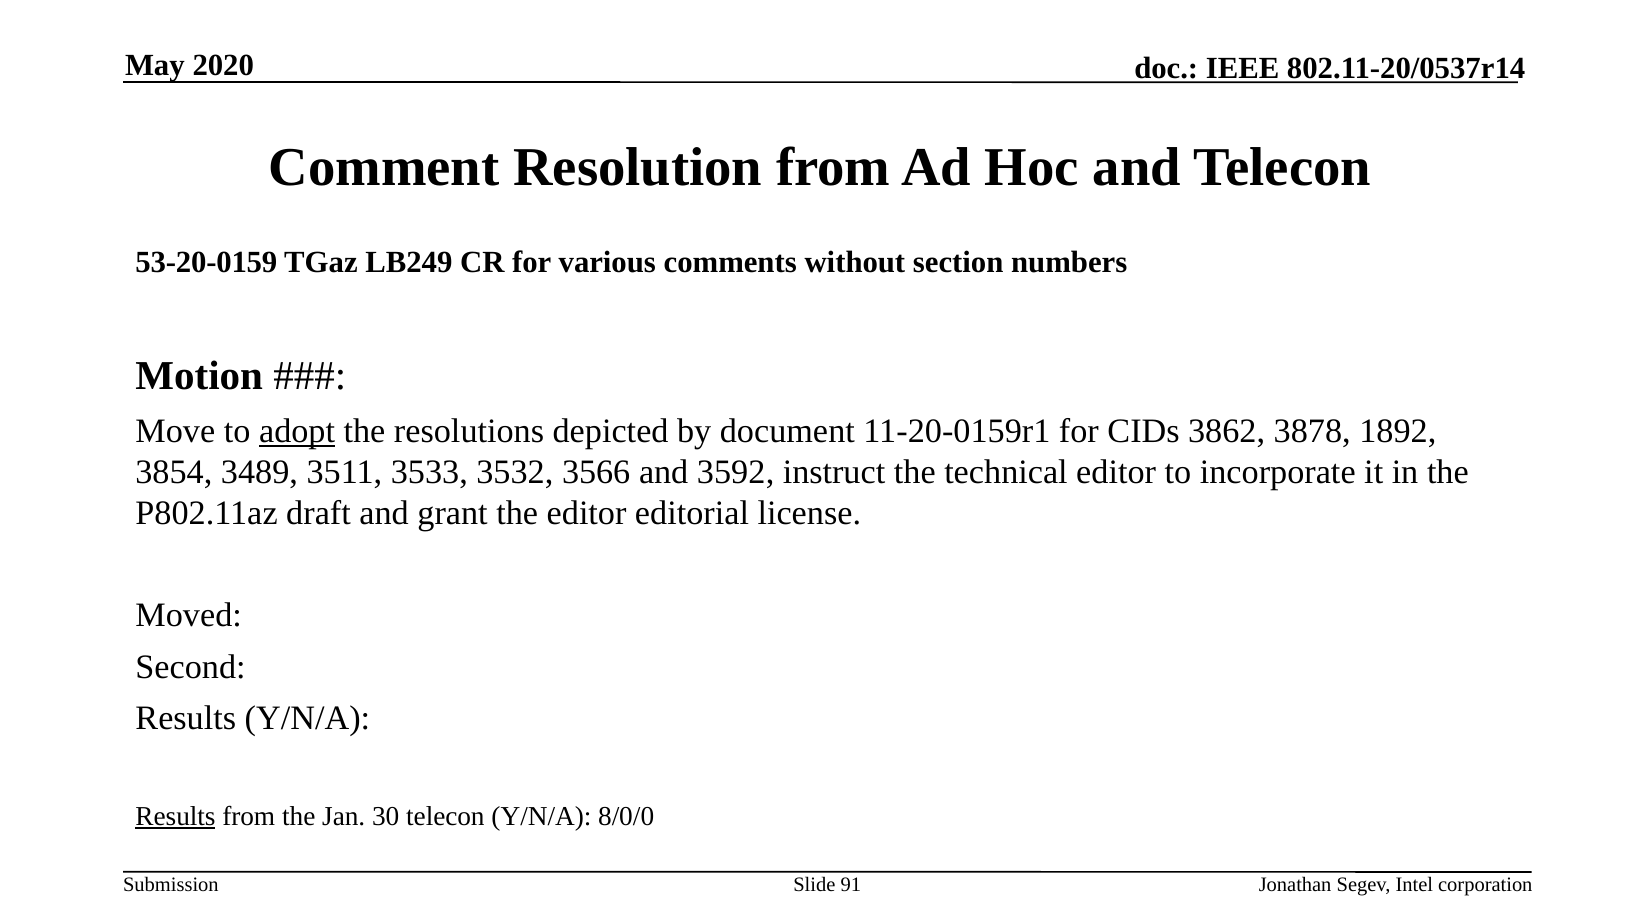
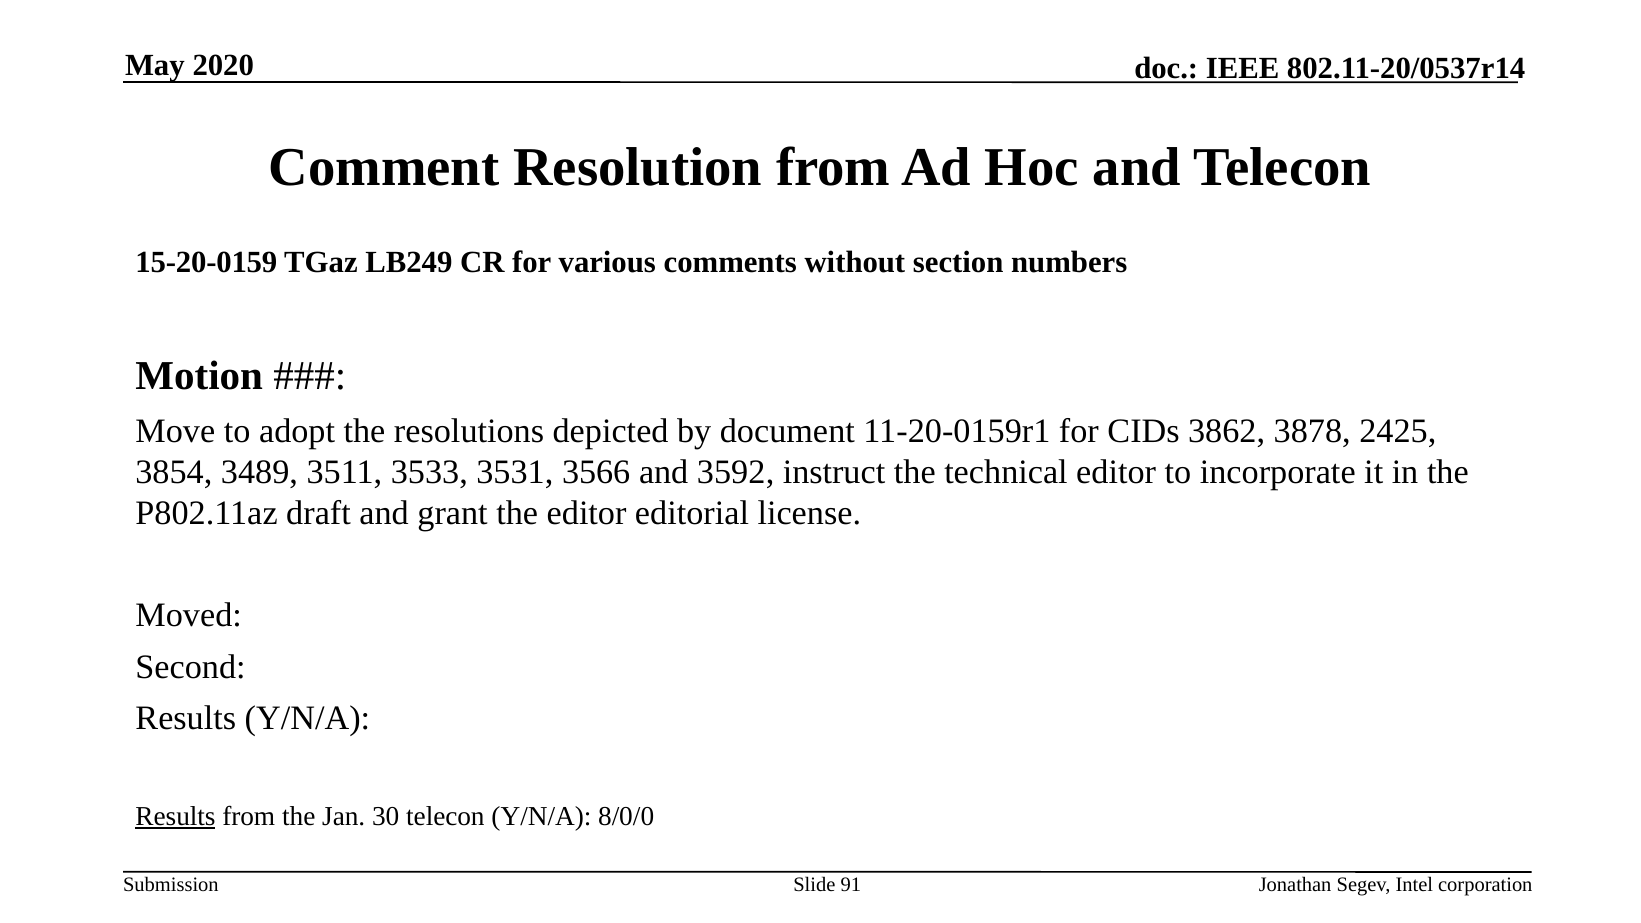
53-20-0159: 53-20-0159 -> 15-20-0159
adopt underline: present -> none
1892: 1892 -> 2425
3532: 3532 -> 3531
